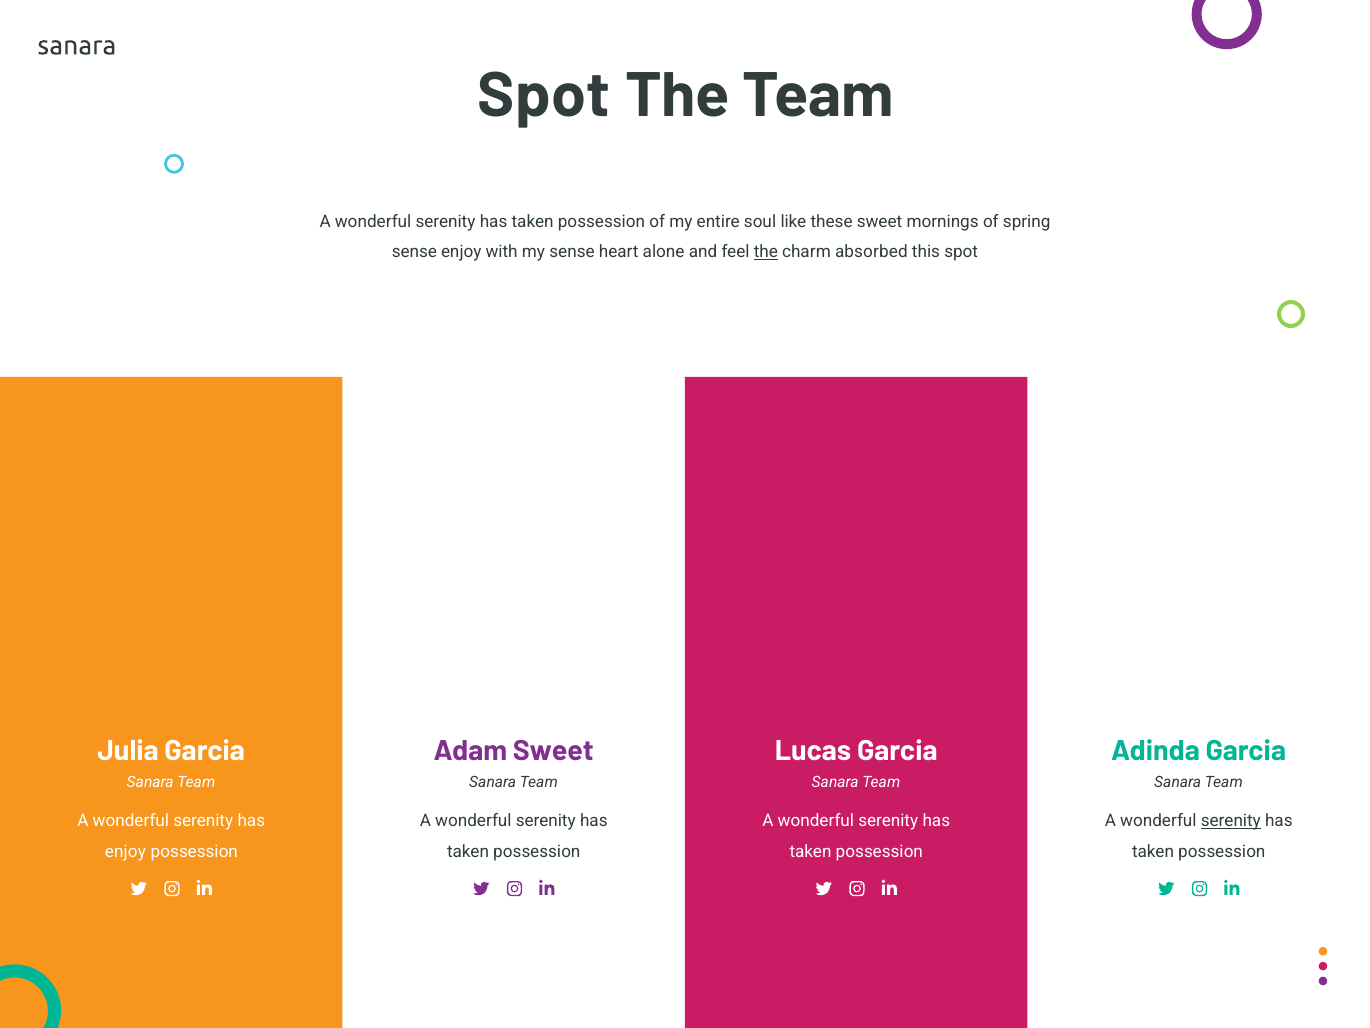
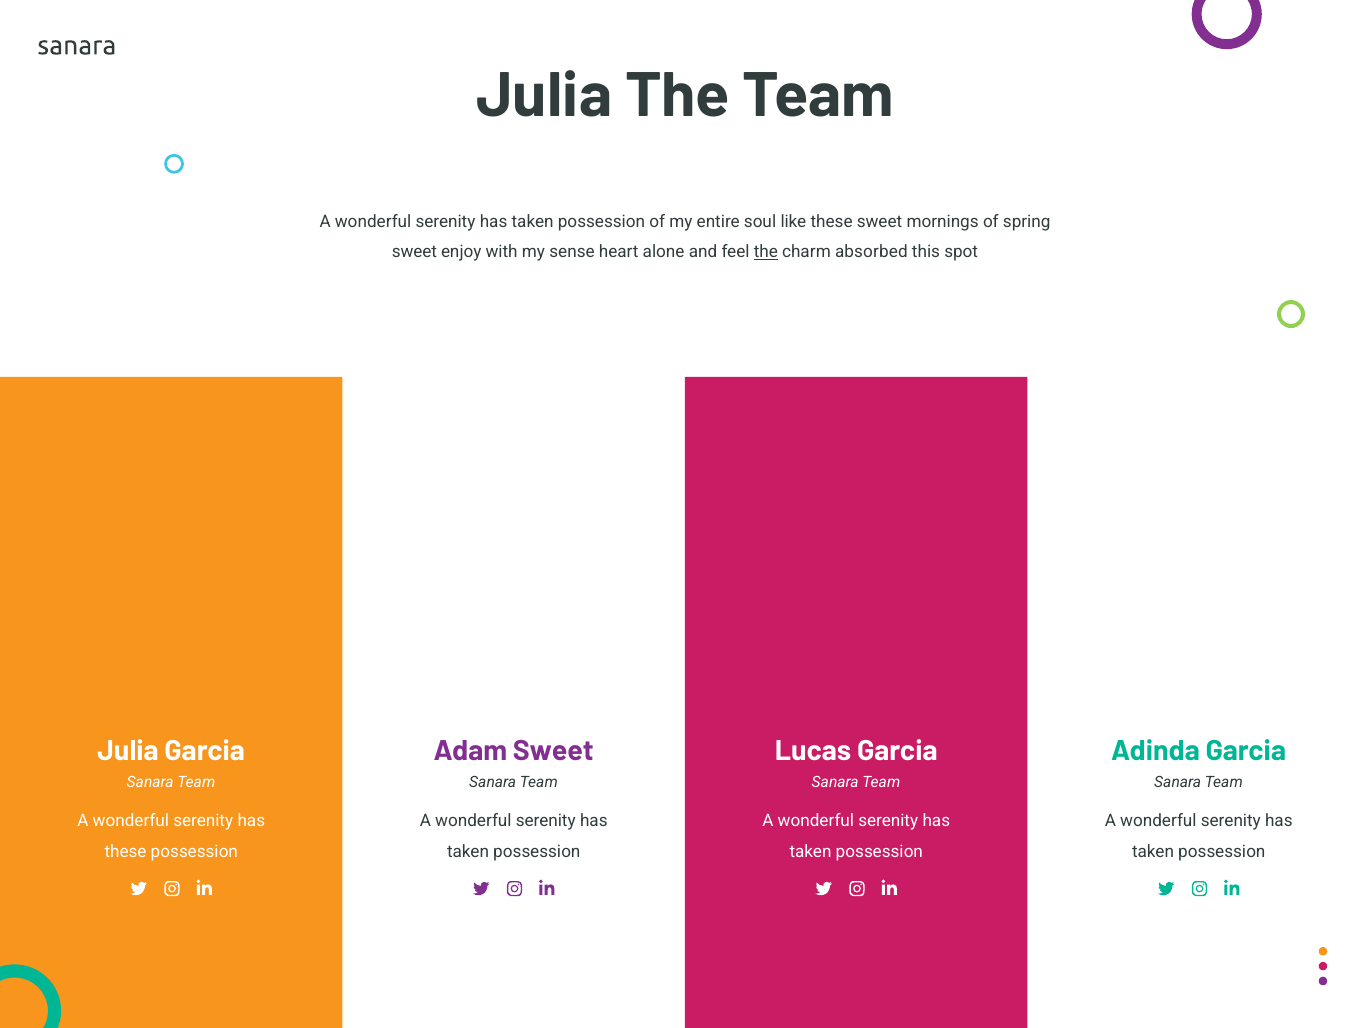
Spot at (544, 96): Spot -> Julia
sense at (414, 252): sense -> sweet
serenity at (1231, 821) underline: present -> none
enjoy at (125, 852): enjoy -> these
